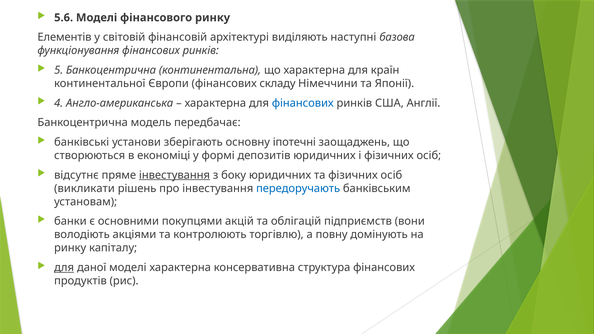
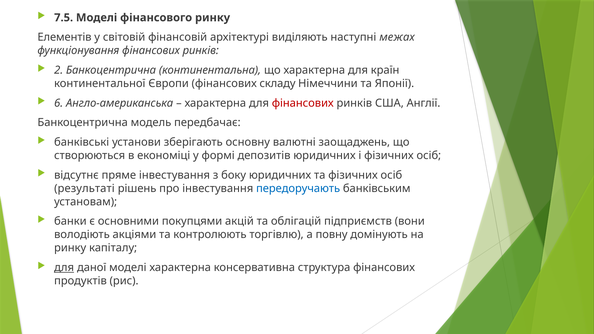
5.6: 5.6 -> 7.5
базова: базова -> межах
5: 5 -> 2
4: 4 -> 6
фінансових at (303, 103) colour: blue -> red
іпотечні: іпотечні -> валютні
інвестування at (174, 175) underline: present -> none
викликати: викликати -> результаті
